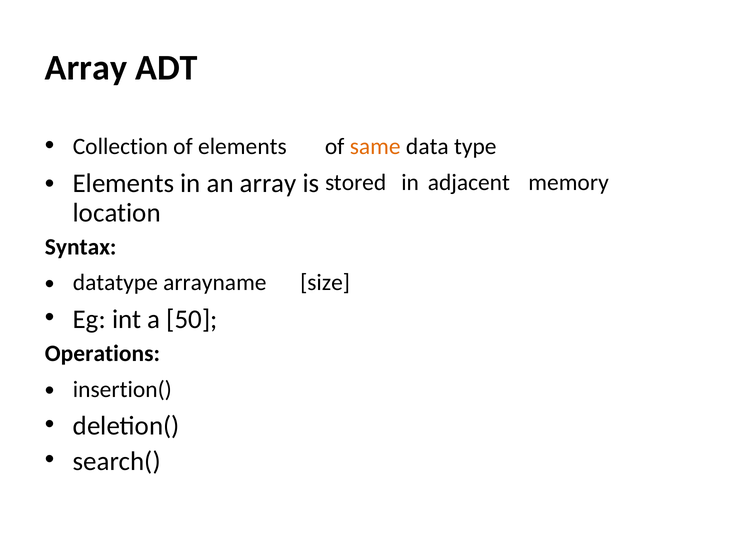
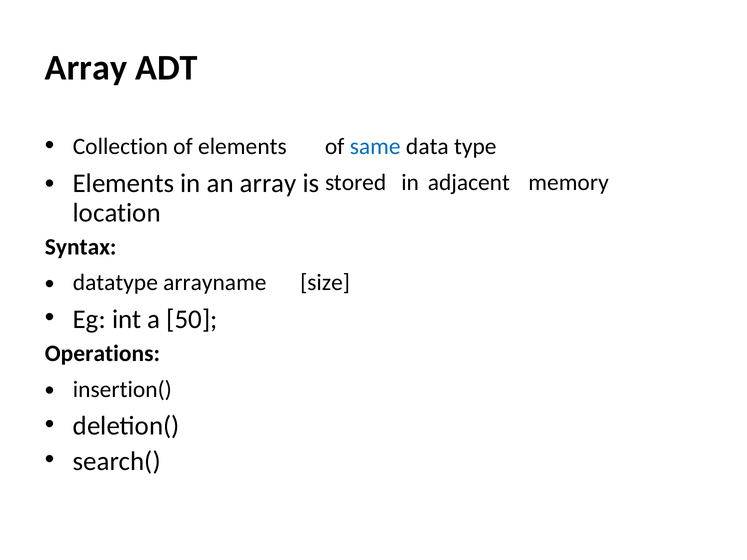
same colour: orange -> blue
